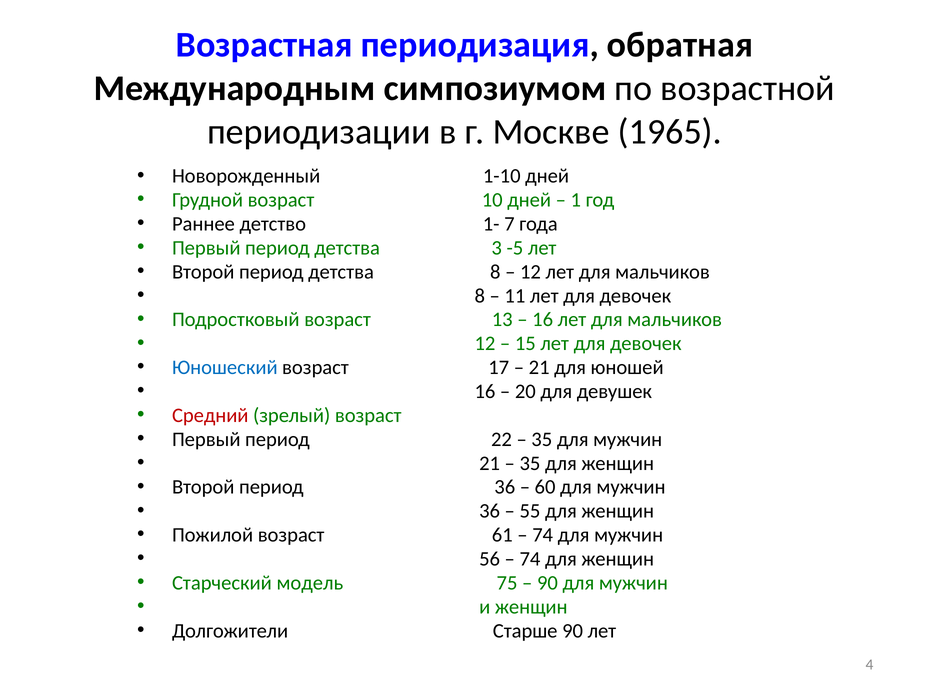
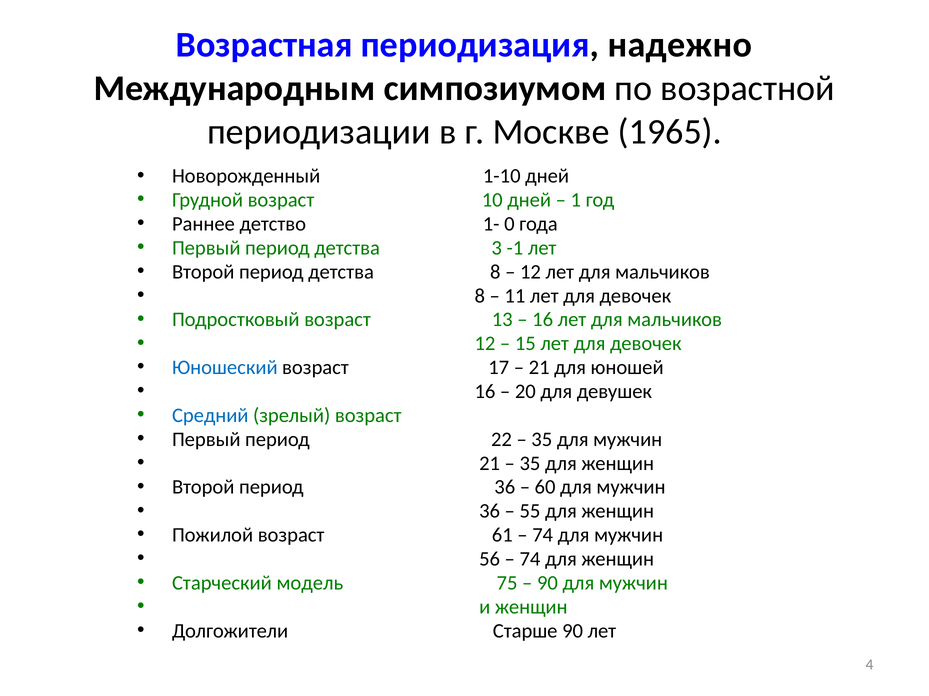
обратная: обратная -> надежно
7: 7 -> 0
-5: -5 -> -1
Средний colour: red -> blue
